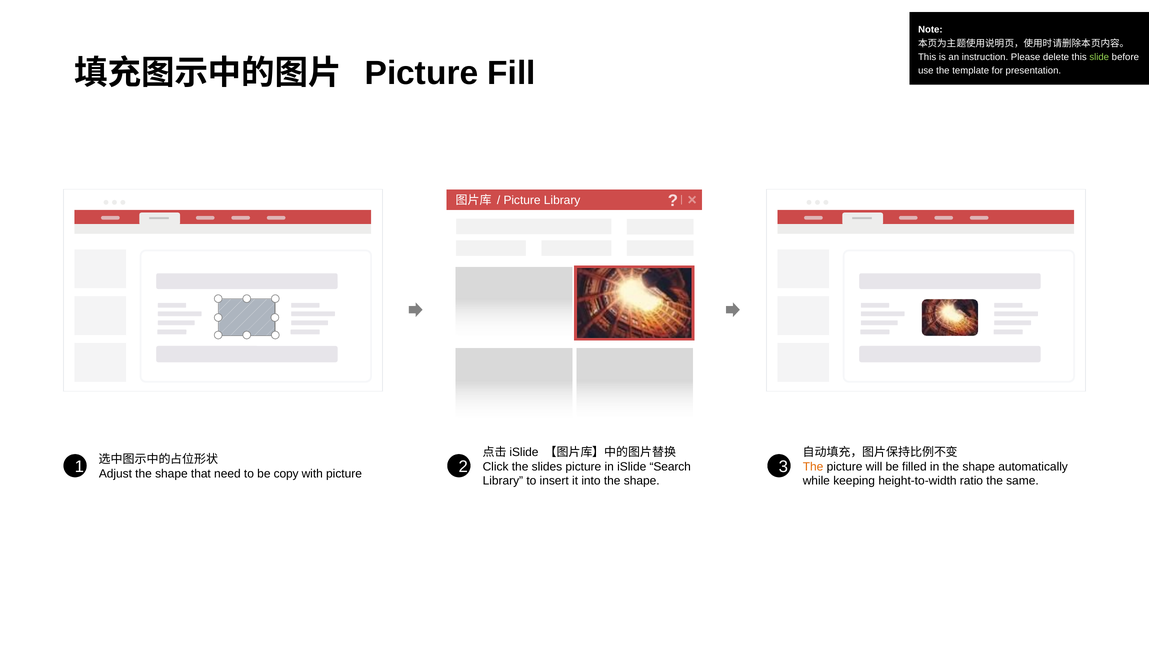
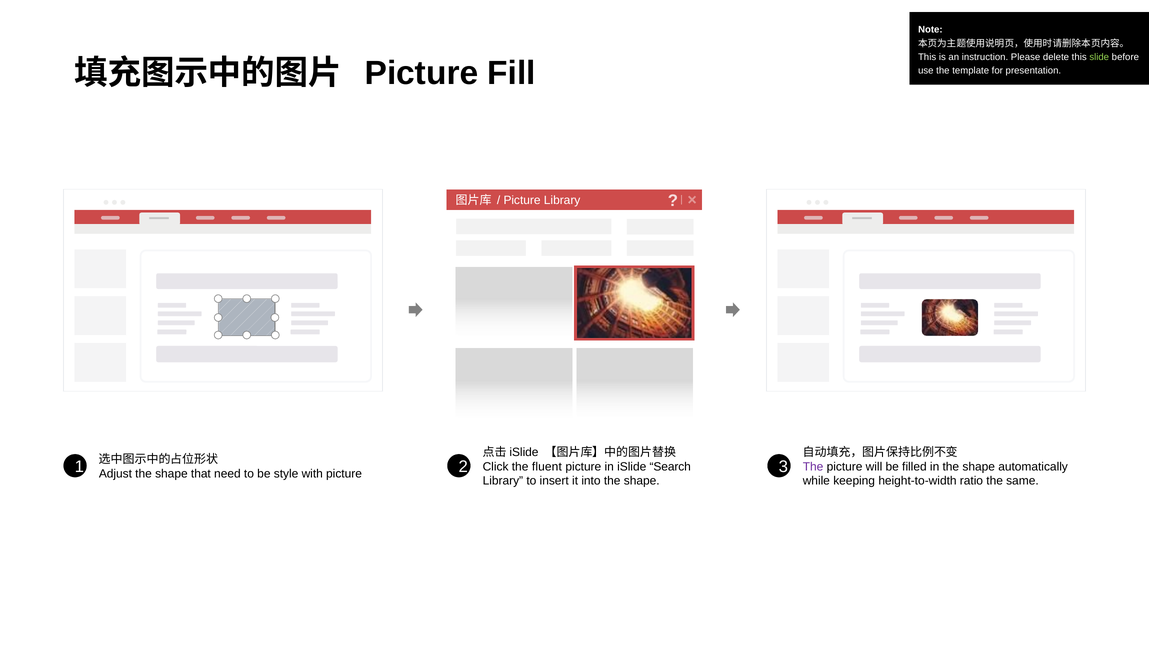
slides: slides -> fluent
The at (813, 467) colour: orange -> purple
copy: copy -> style
